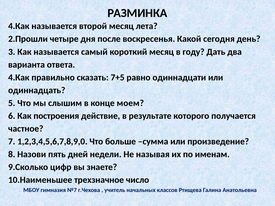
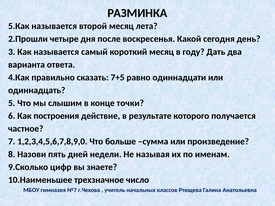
4.Как at (19, 26): 4.Как -> 5.Как
моем: моем -> точки
